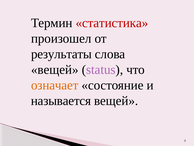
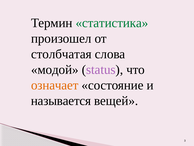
статистика colour: red -> green
результаты: результаты -> столбчатая
вещей at (55, 69): вещей -> модой
